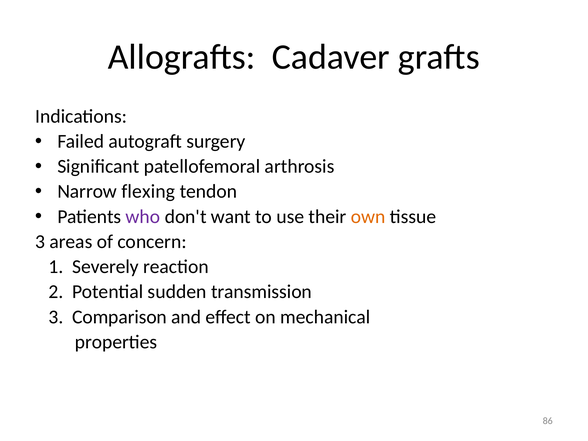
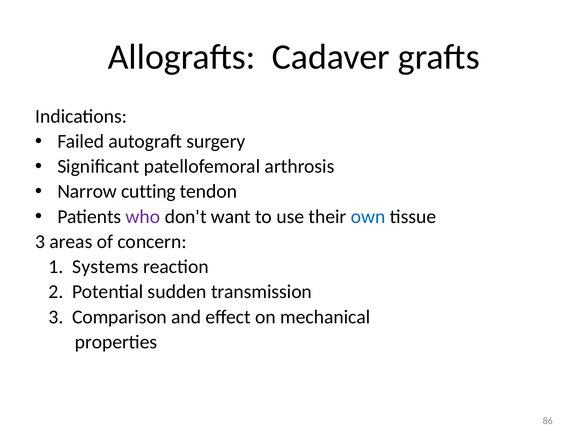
flexing: flexing -> cutting
own colour: orange -> blue
Severely: Severely -> Systems
